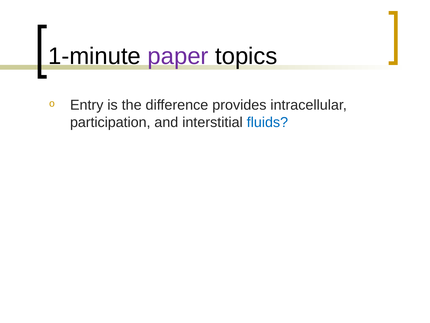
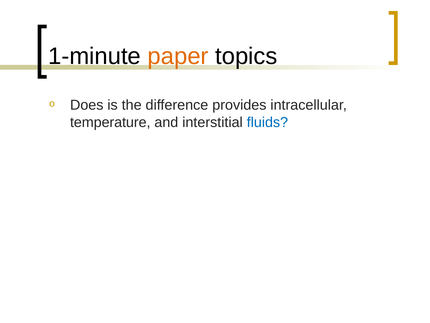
paper colour: purple -> orange
Entry: Entry -> Does
participation: participation -> temperature
